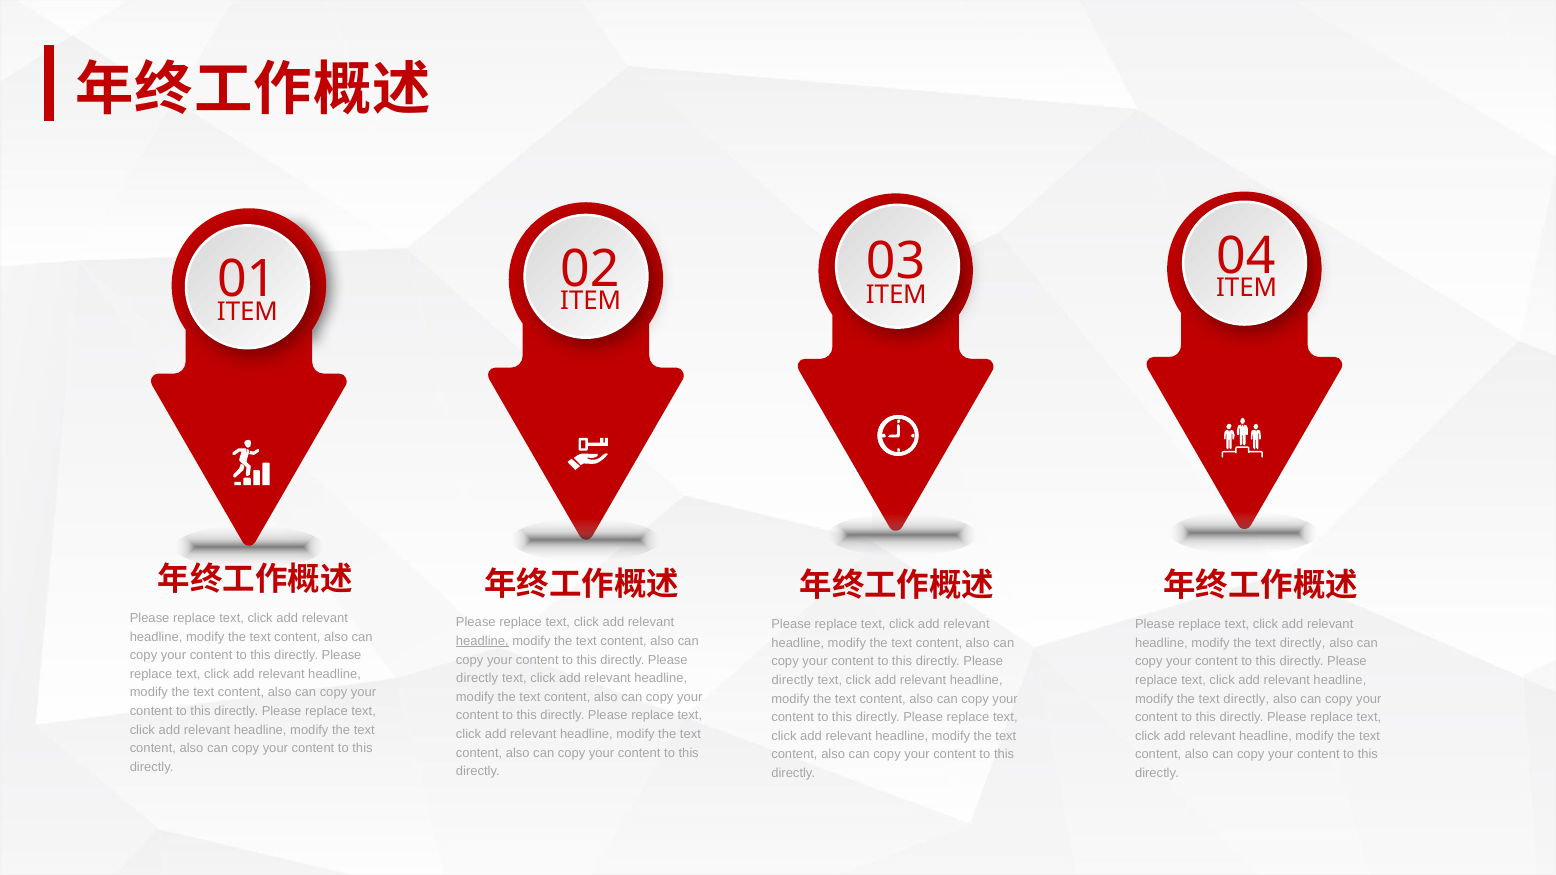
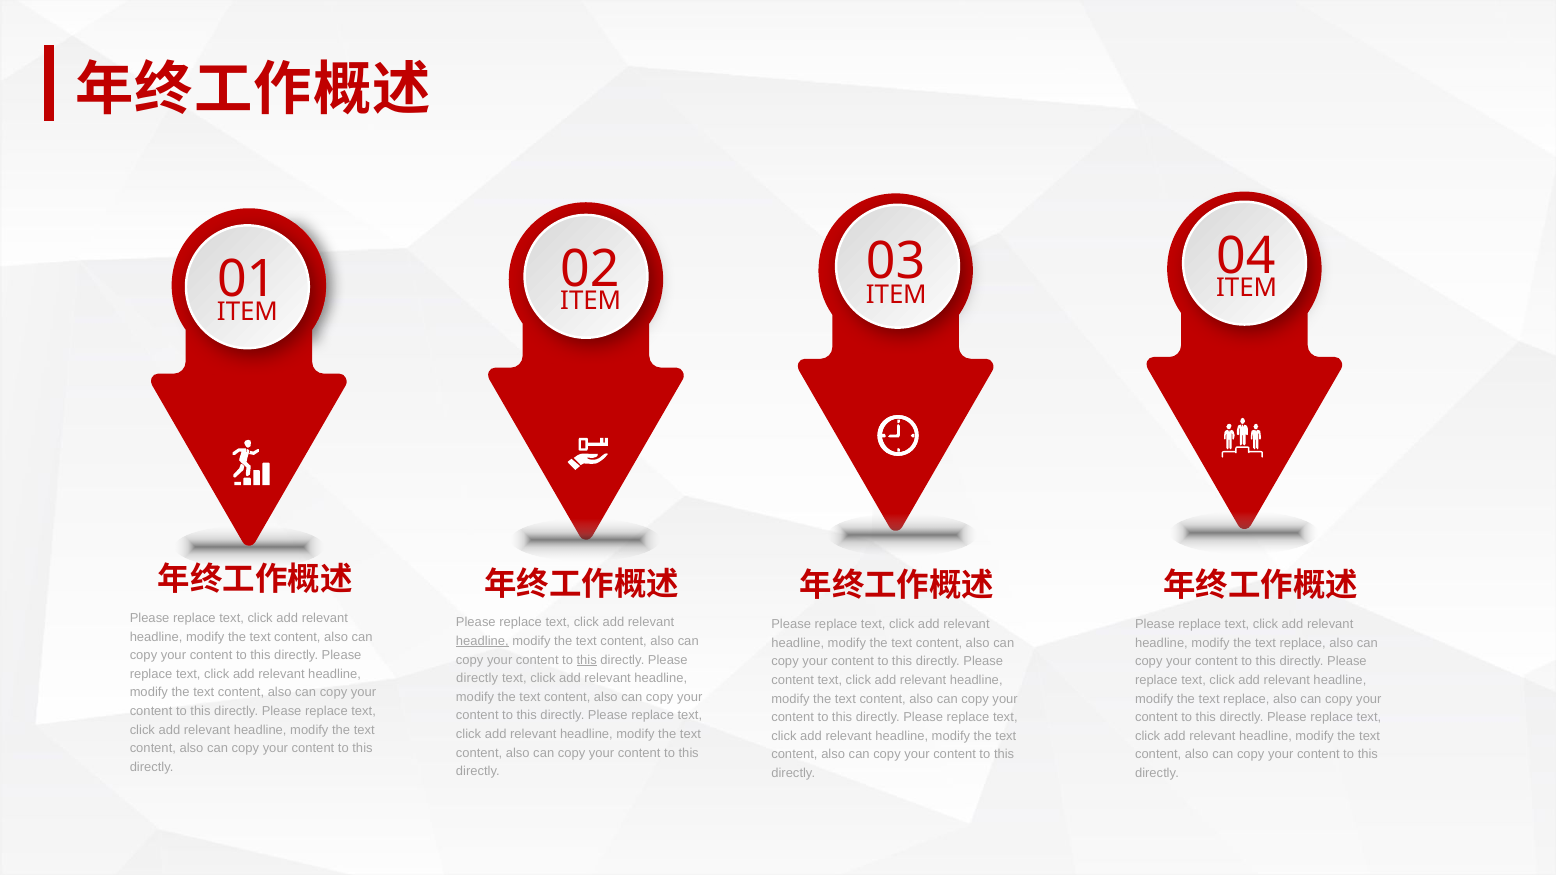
directly at (1303, 643): directly -> replace
this at (587, 660) underline: none -> present
directly at (793, 680): directly -> content
directly at (1246, 699): directly -> replace
